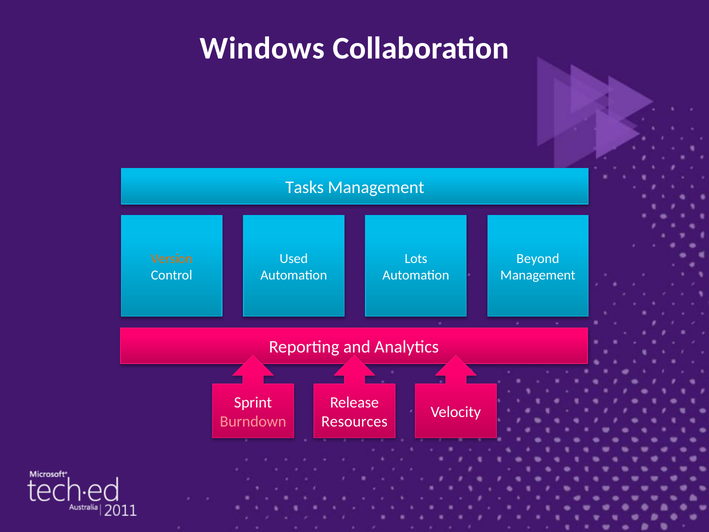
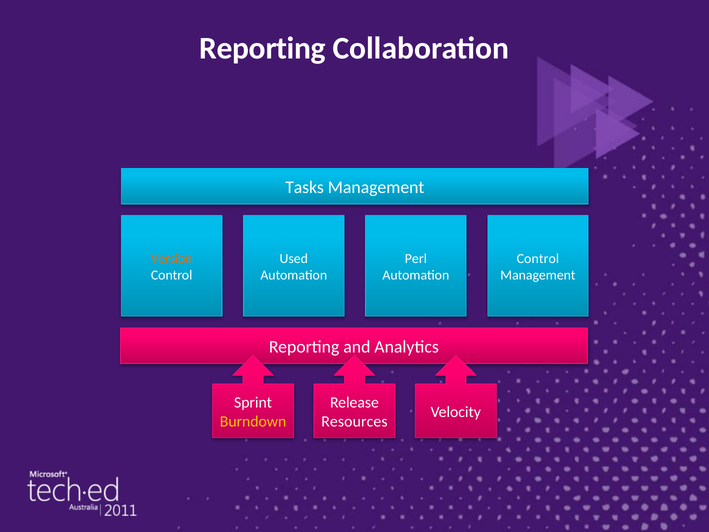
Windows at (262, 48): Windows -> Reporting
Lots: Lots -> Perl
Beyond at (538, 259): Beyond -> Control
Burndown colour: pink -> yellow
